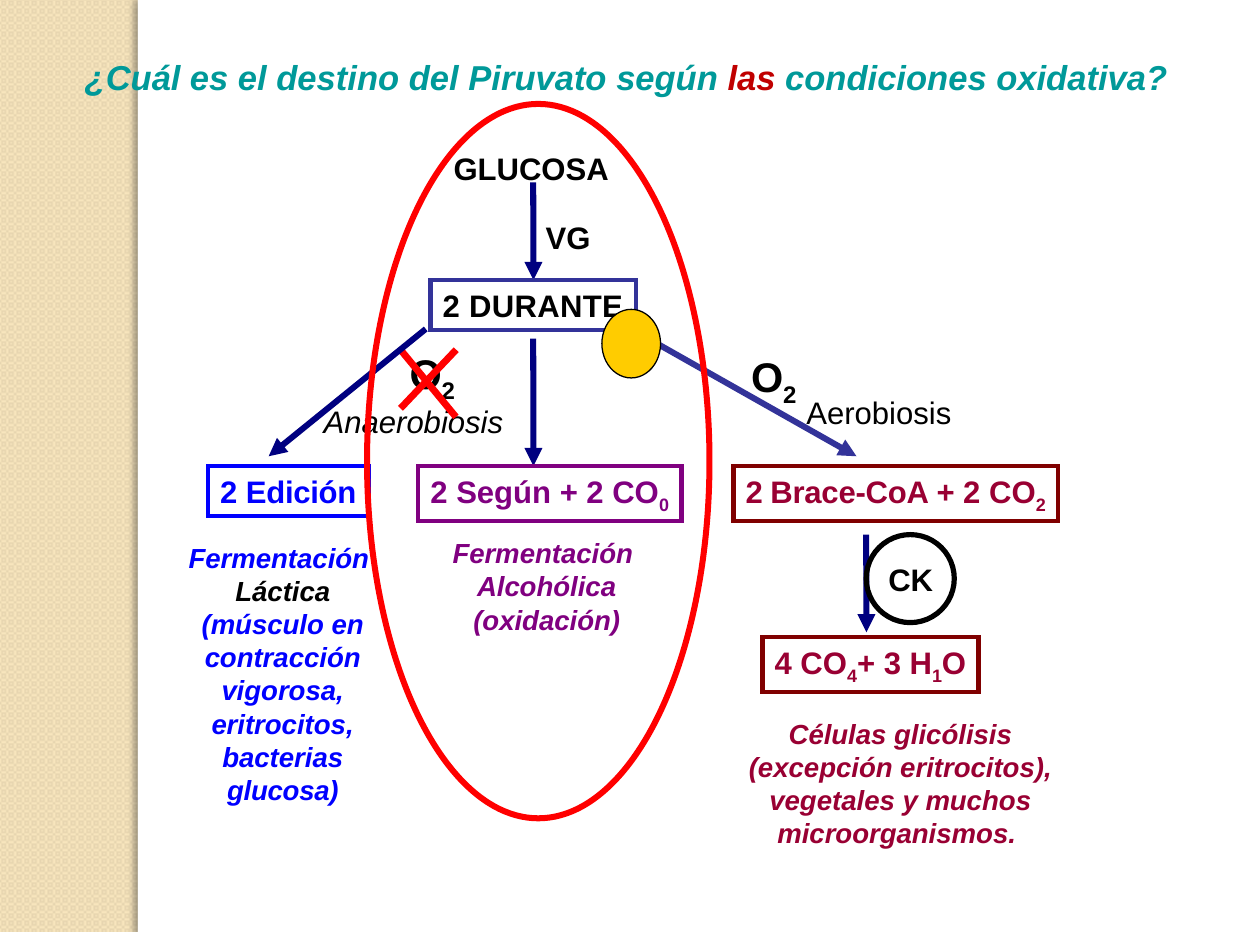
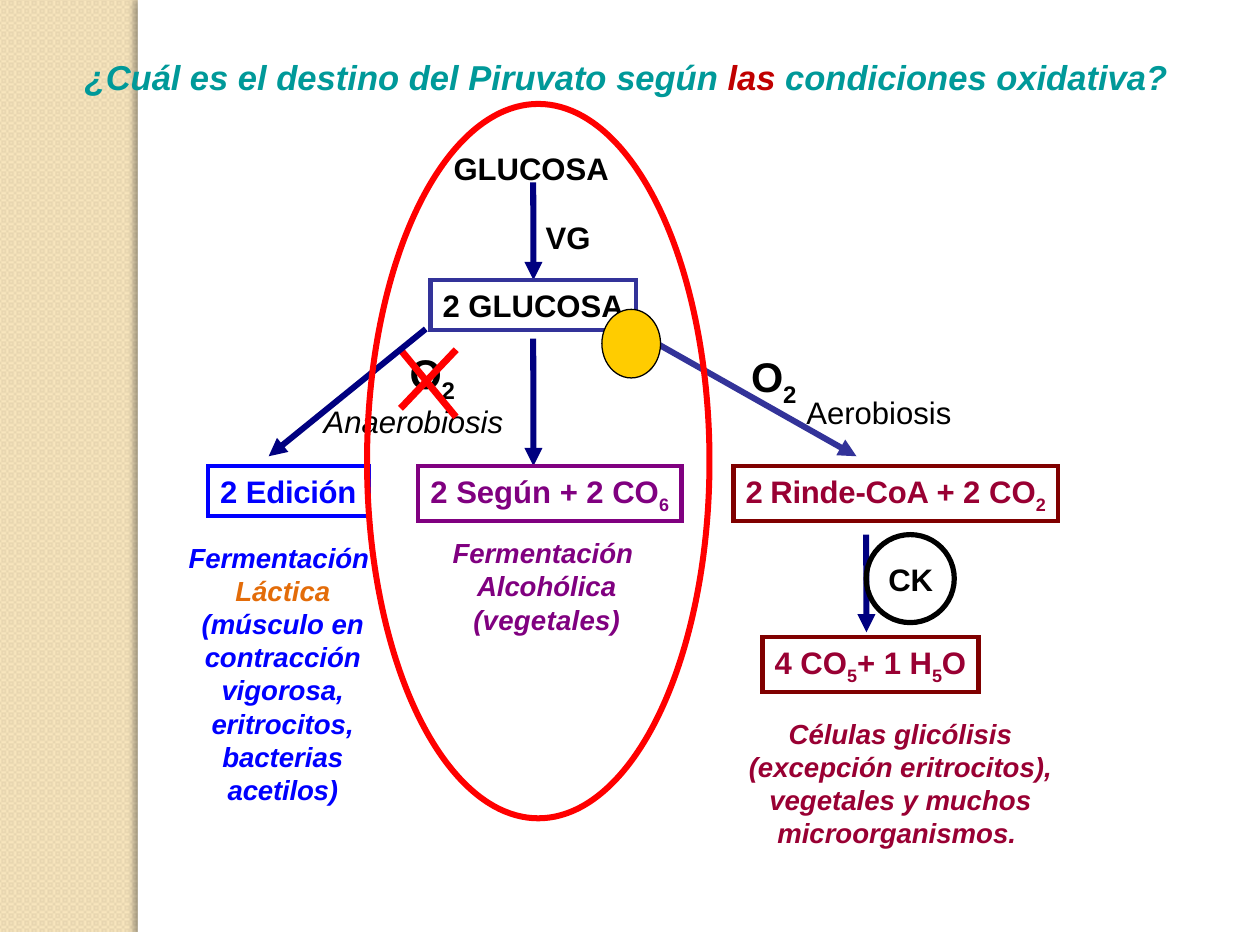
2 DURANTE: DURANTE -> GLUCOSA
0: 0 -> 6
Brace-CoA: Brace-CoA -> Rinde-CoA
Láctica colour: black -> orange
oxidación at (547, 621): oxidación -> vegetales
4 at (852, 676): 4 -> 5
3: 3 -> 1
1 at (937, 676): 1 -> 5
glucosa at (283, 791): glucosa -> acetilos
